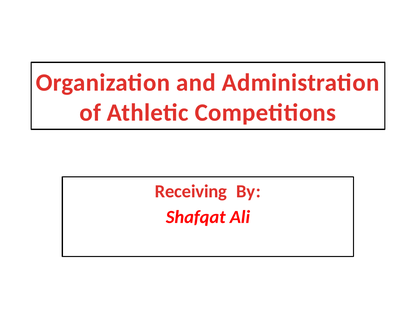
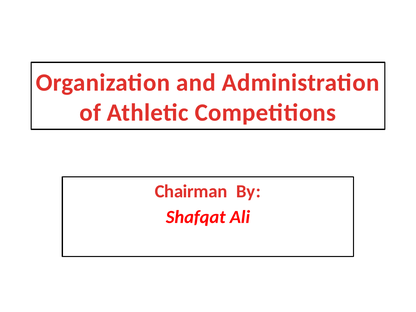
Receiving: Receiving -> Chairman
